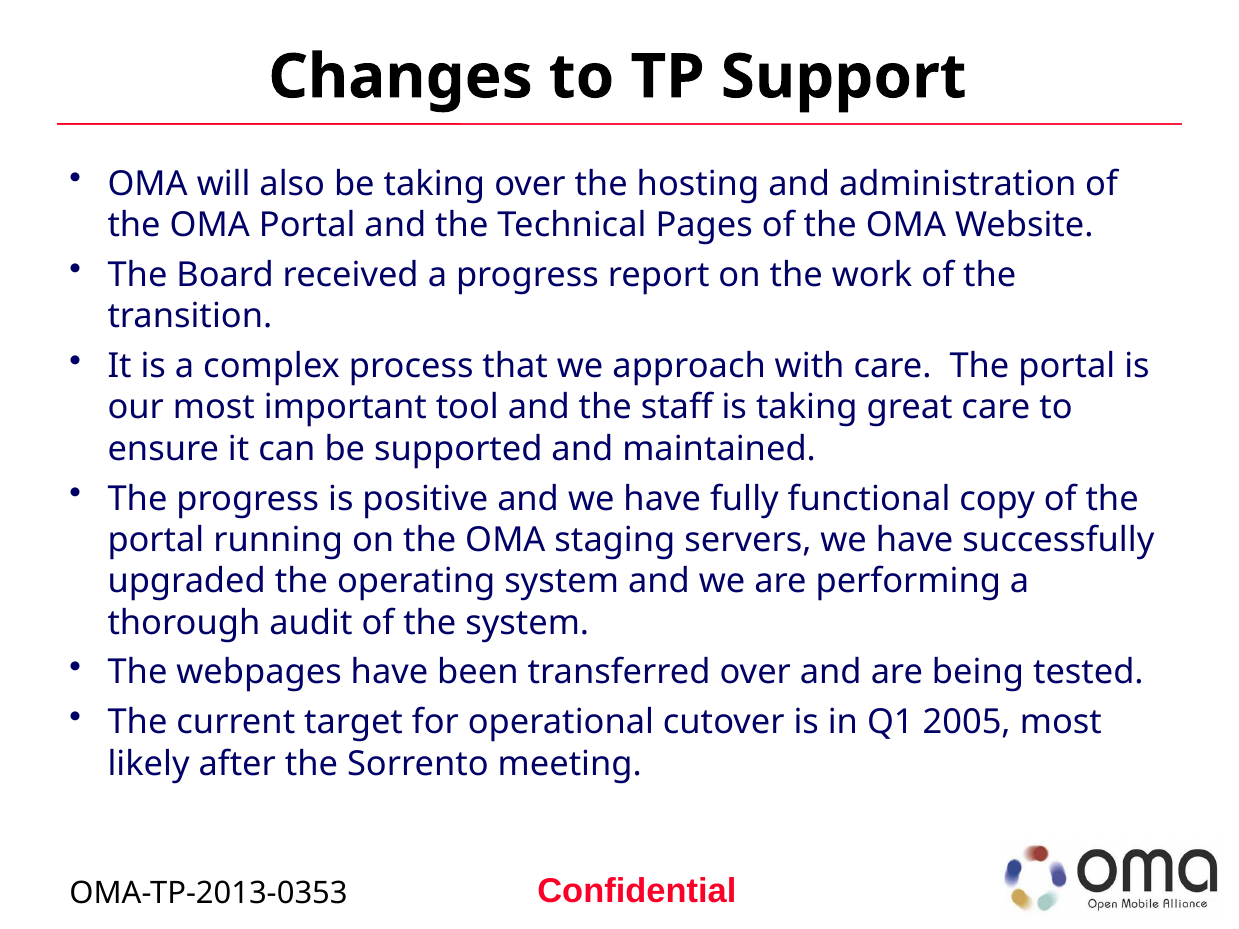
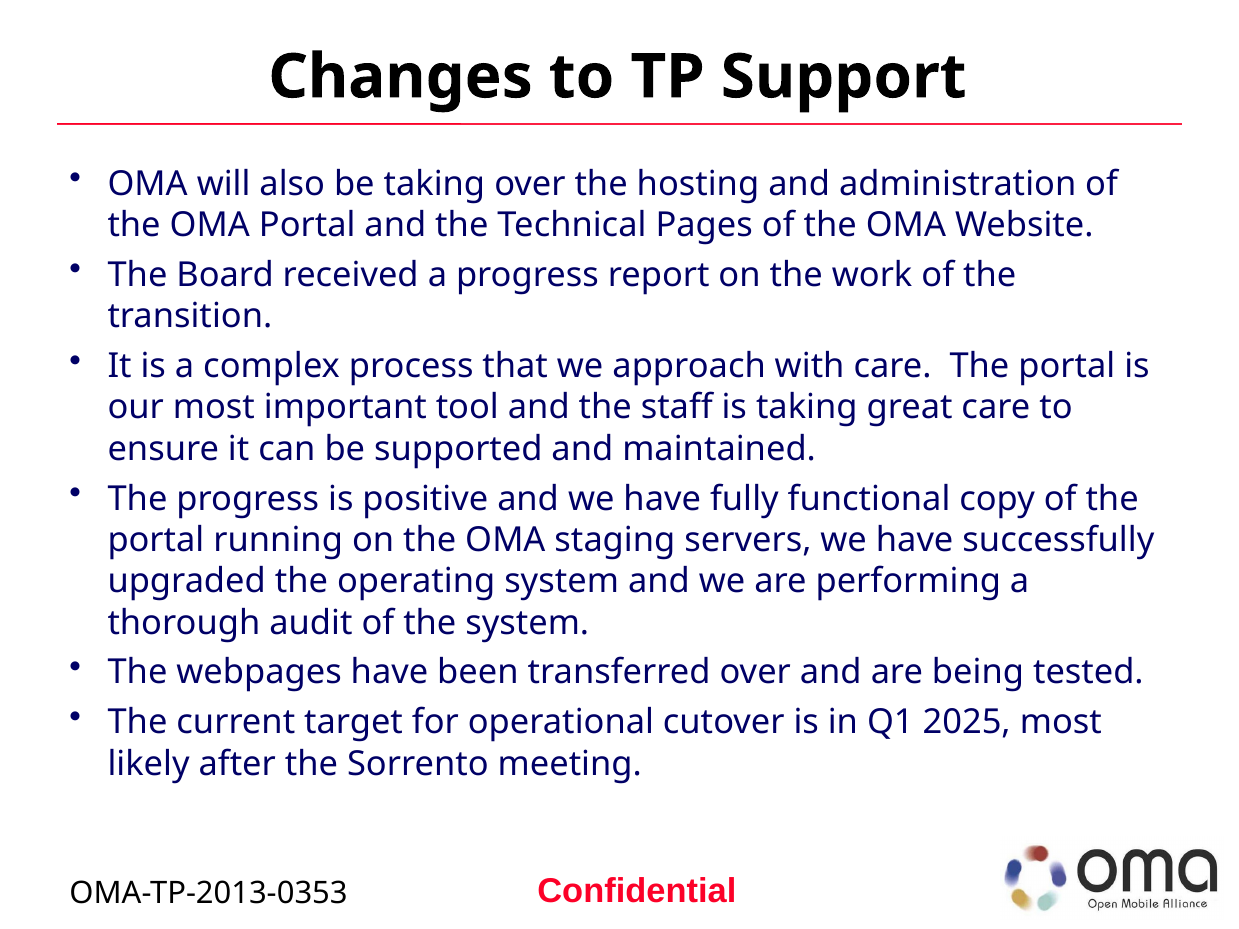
2005: 2005 -> 2025
